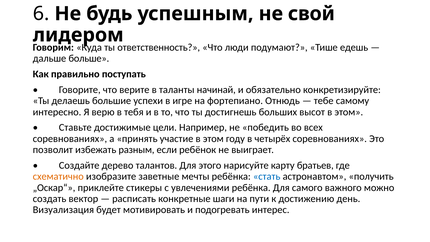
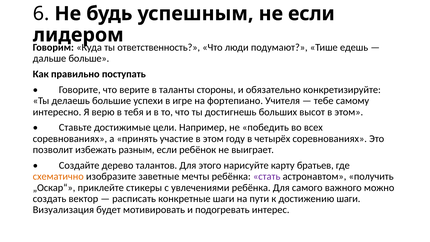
не свой: свой -> если
начинай: начинай -> стороны
Отнюдь: Отнюдь -> Учителя
стать colour: blue -> purple
достижению день: день -> шаги
